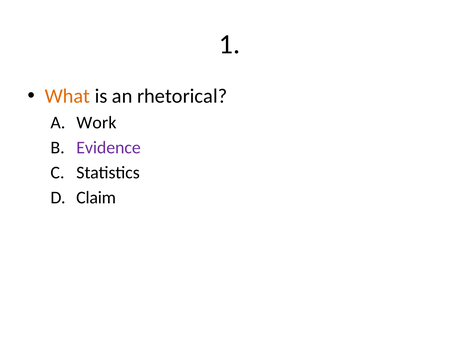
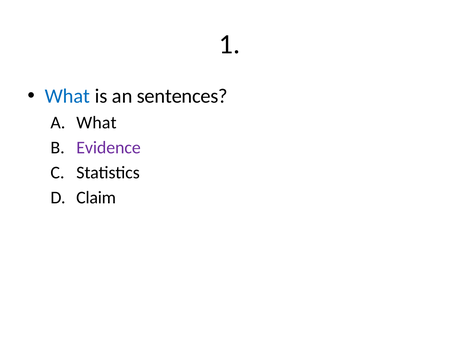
What at (67, 96) colour: orange -> blue
rhetorical: rhetorical -> sentences
Work at (96, 123): Work -> What
